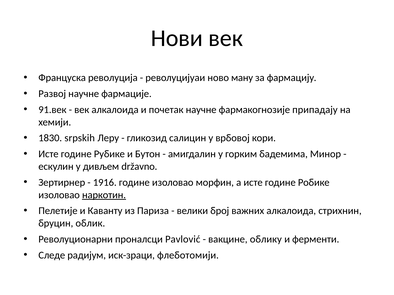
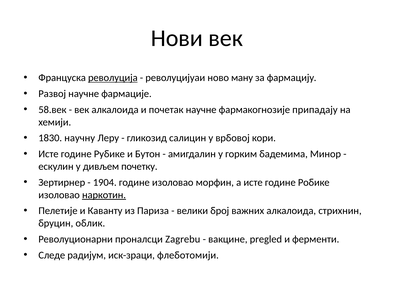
револуција underline: none -> present
91.век: 91.век -> 58.век
srpskih: srpskih -> научну
državno: državno -> почетку
1916: 1916 -> 1904
Pavlović: Pavlović -> Zagrebu
облику: облику -> pregled
